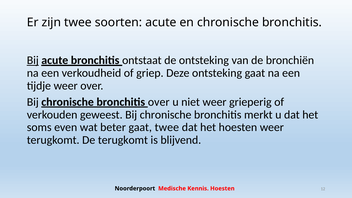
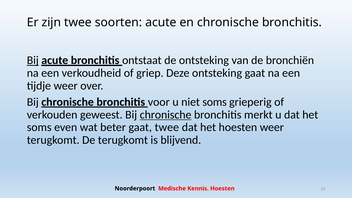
over at (159, 102): over -> voor
niet weer: weer -> soms
chronische at (166, 115) underline: none -> present
